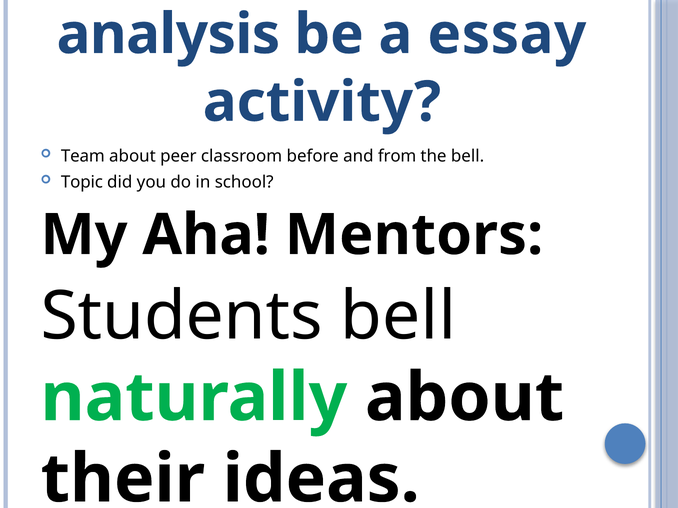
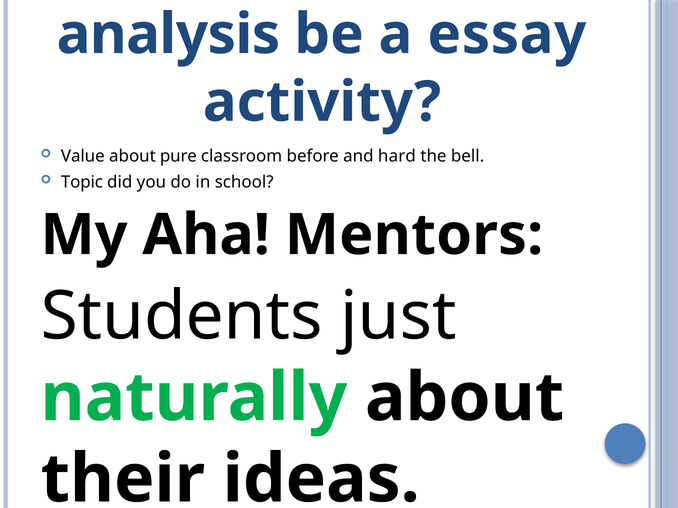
Team: Team -> Value
peer: peer -> pure
from: from -> hard
Students bell: bell -> just
